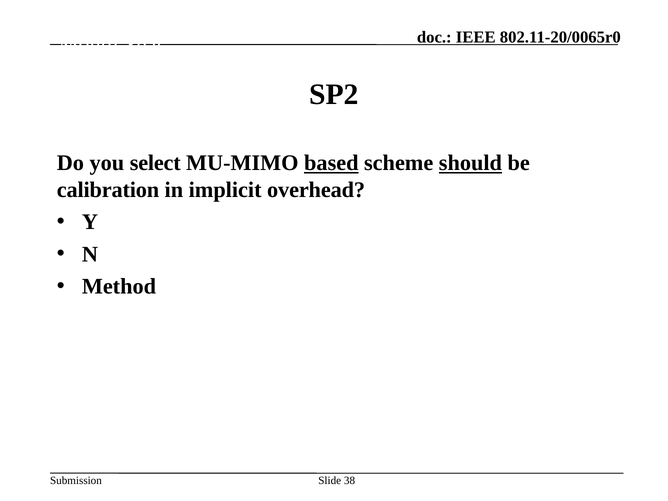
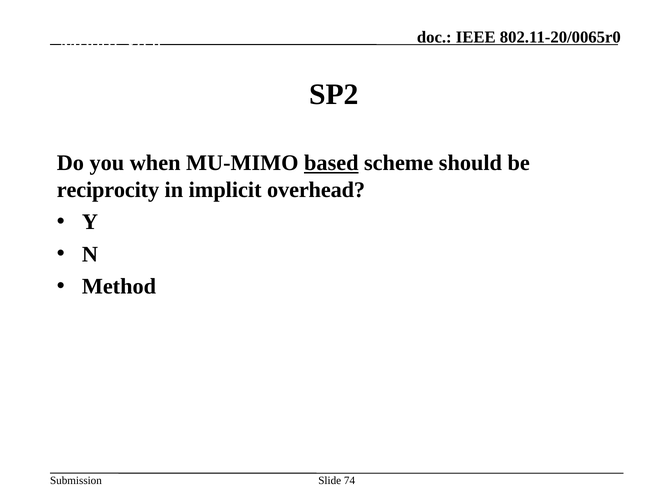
select: select -> when
should underline: present -> none
calibration: calibration -> reciprocity
38: 38 -> 74
